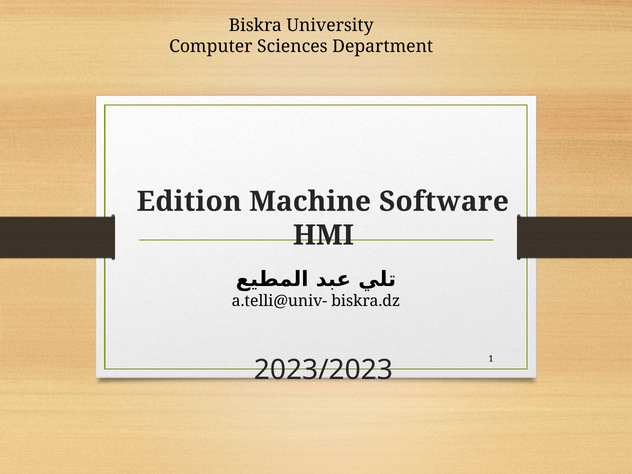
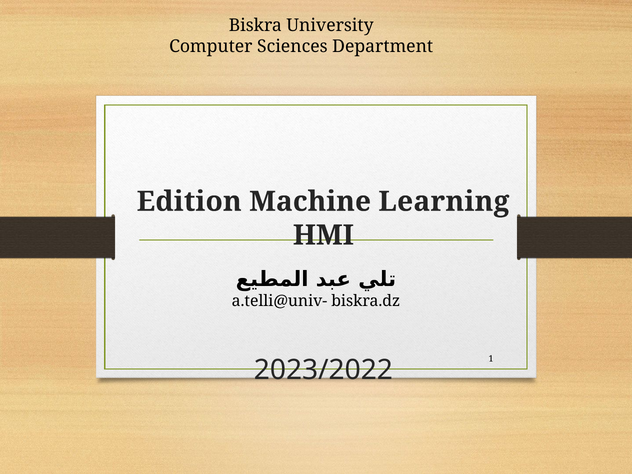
Software: Software -> Learning
2023/2023: 2023/2023 -> 2023/2022
